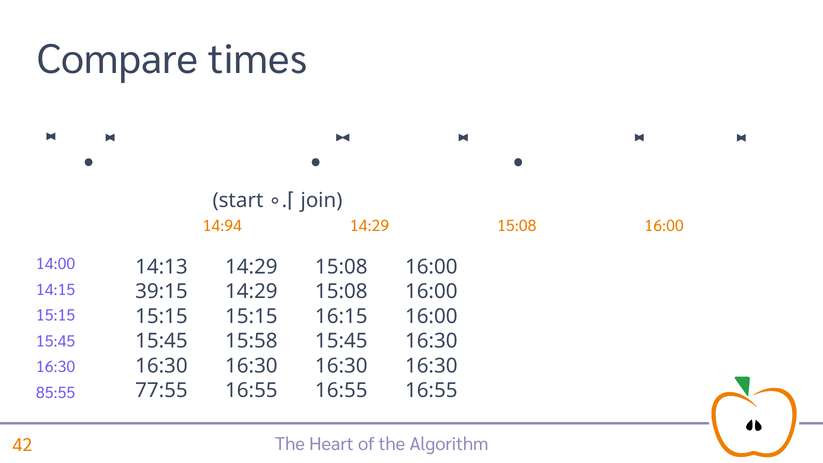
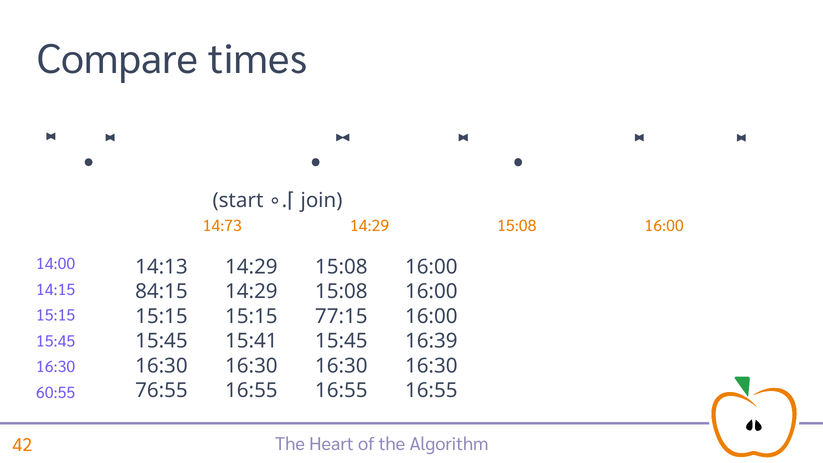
14:94: 14:94 -> 14:73
39:15: 39:15 -> 84:15
16:15: 16:15 -> 77:15
15:58: 15:58 -> 15:41
15:45 16:30: 16:30 -> 16:39
77:55: 77:55 -> 76:55
85:55: 85:55 -> 60:55
